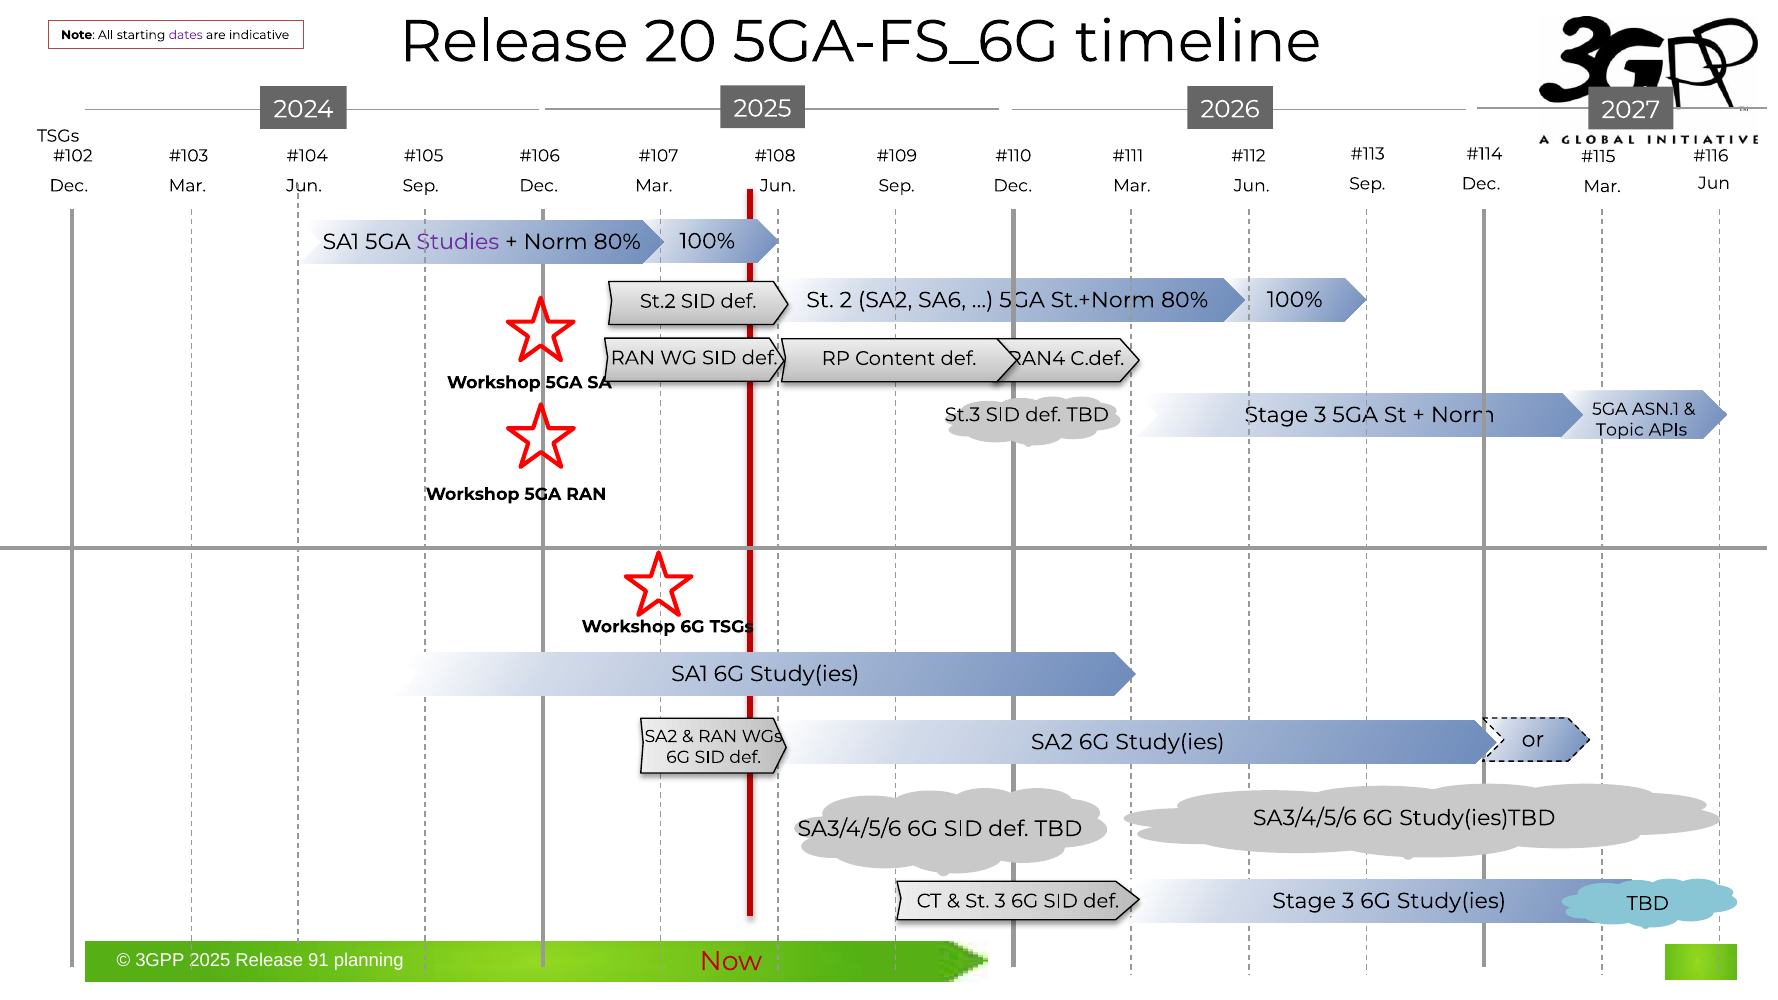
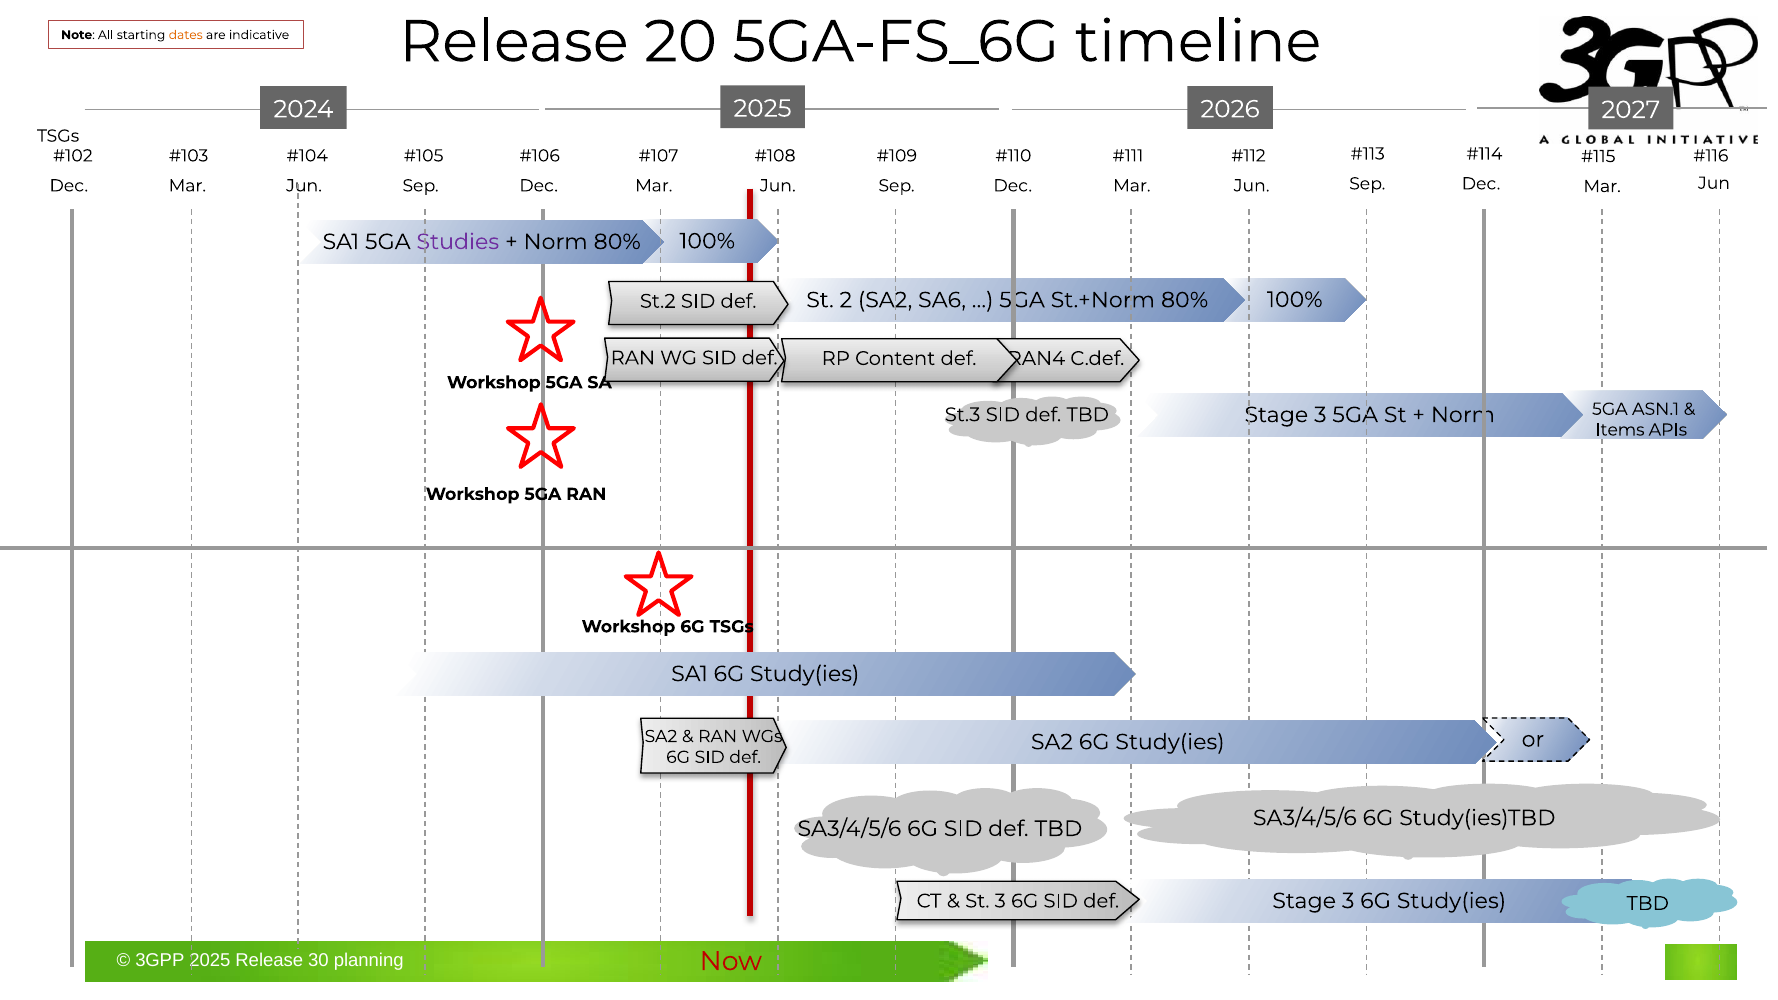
dates colour: purple -> orange
Topic: Topic -> Items
91: 91 -> 30
